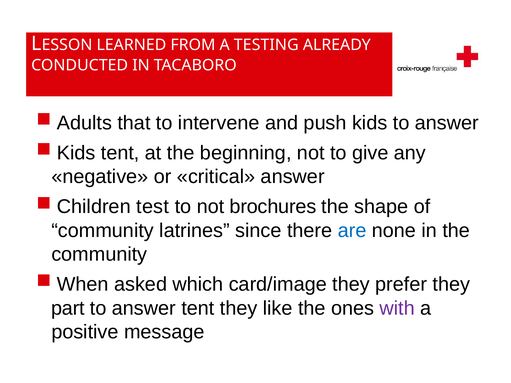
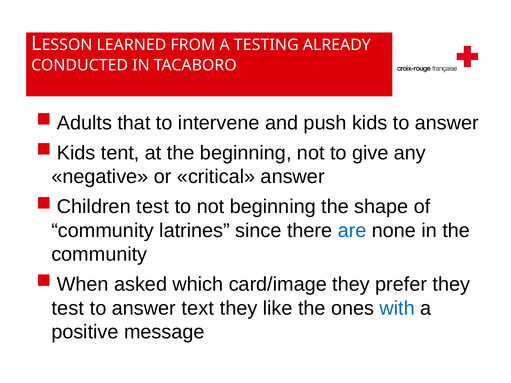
not brochures: brochures -> beginning
part at (68, 308): part -> test
answer tent: tent -> text
with colour: purple -> blue
